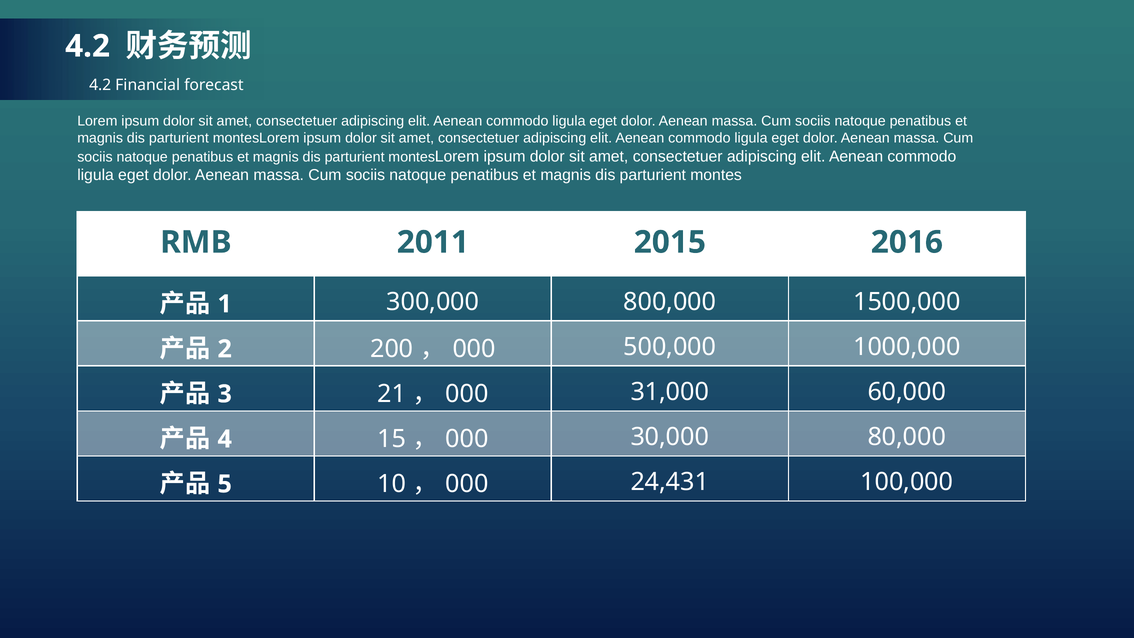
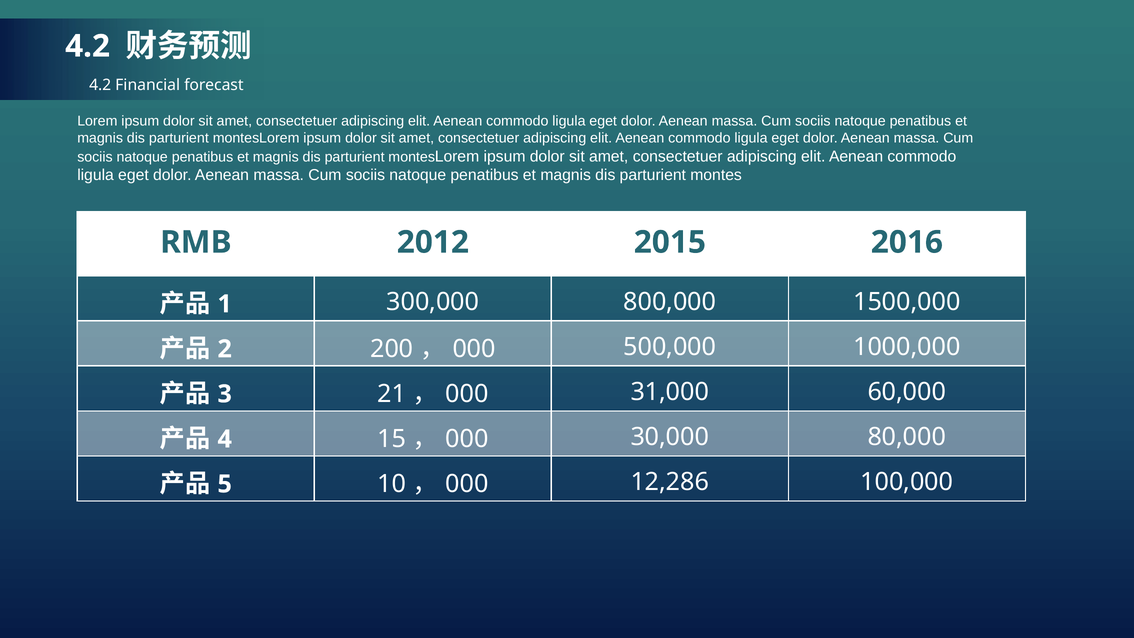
2011: 2011 -> 2012
24,431: 24,431 -> 12,286
